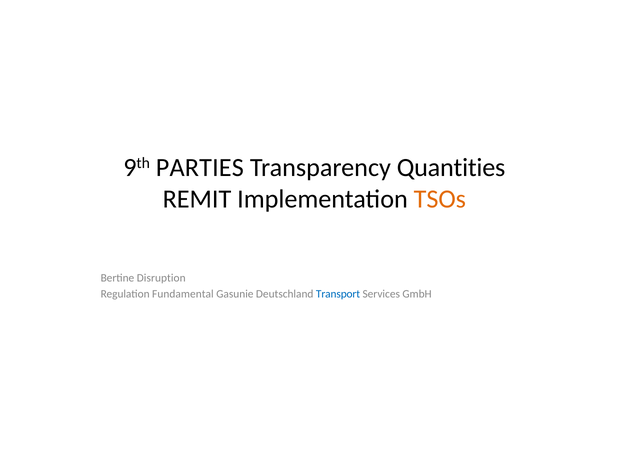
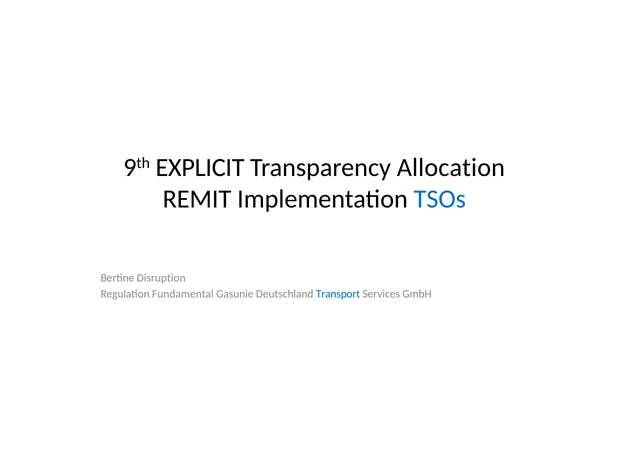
PARTIES: PARTIES -> EXPLICIT
Quantities: Quantities -> Allocation
TSOs colour: orange -> blue
